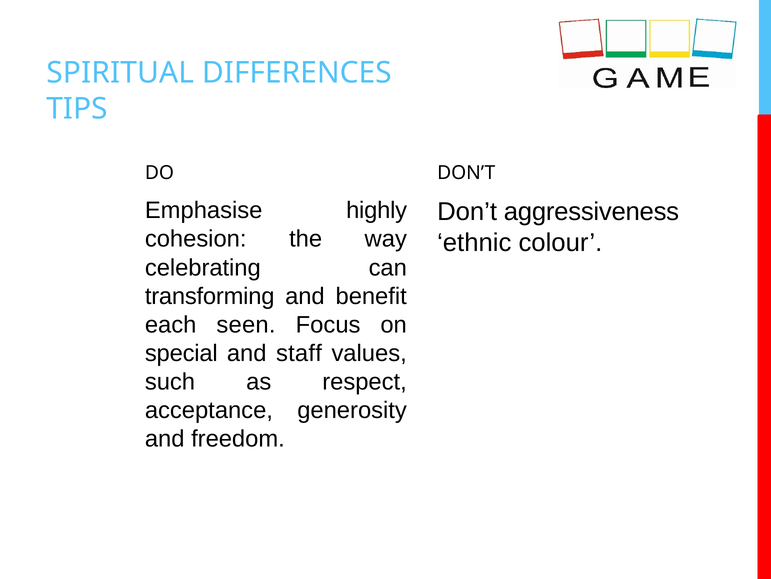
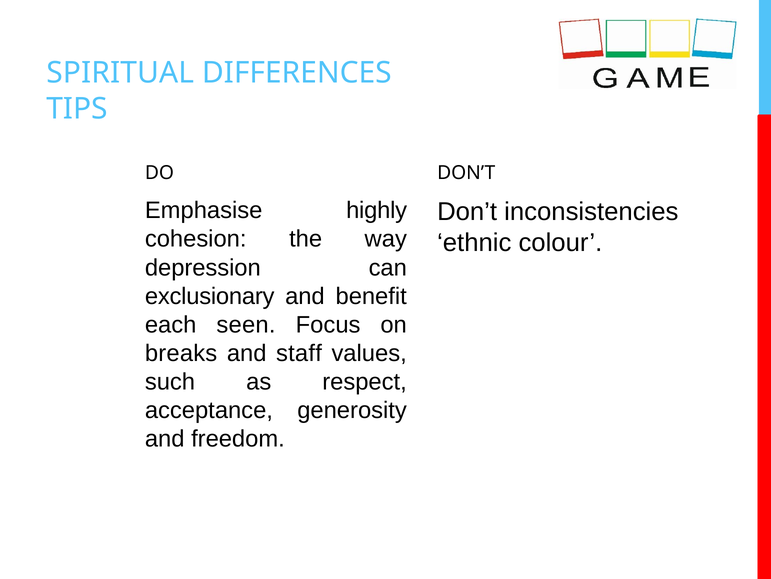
aggressiveness: aggressiveness -> inconsistencies
celebrating: celebrating -> depression
transforming: transforming -> exclusionary
special: special -> breaks
